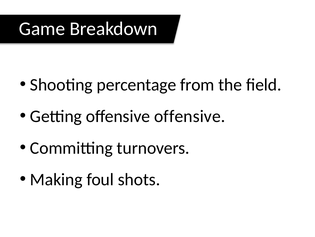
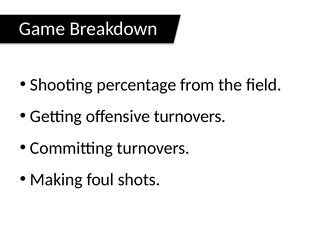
offensive offensive: offensive -> turnovers
